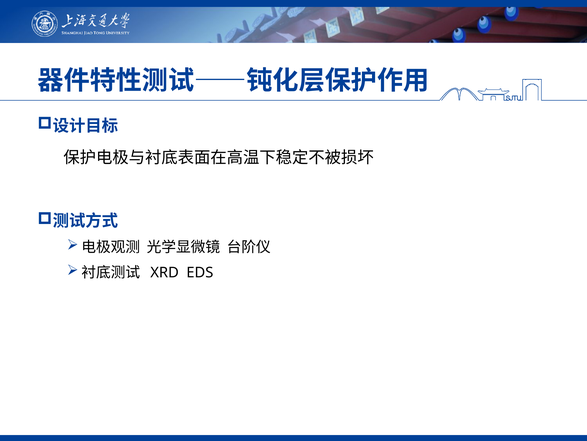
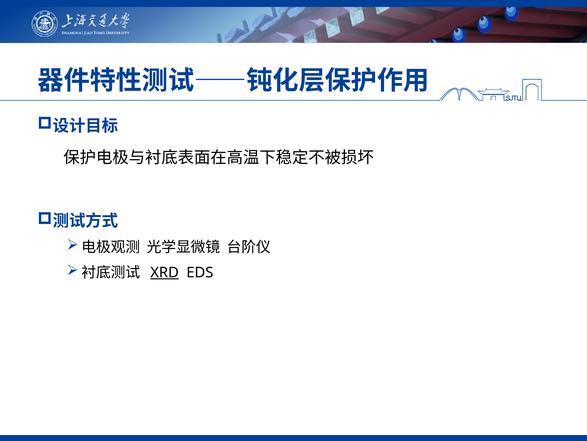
XRD underline: none -> present
